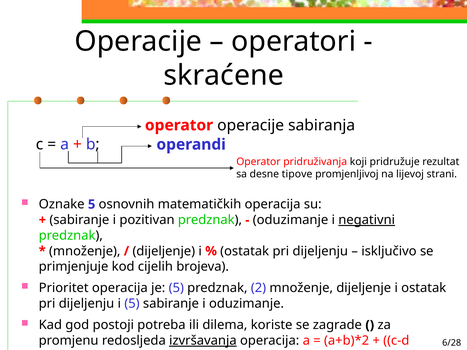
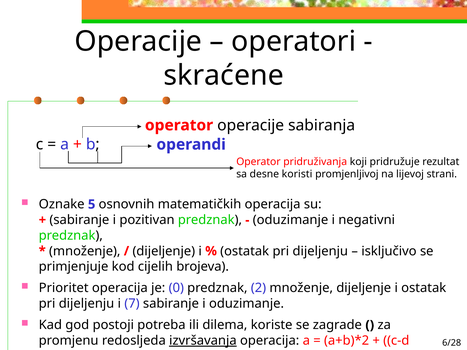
tipove: tipove -> koristi
negativni underline: present -> none
je 5: 5 -> 0
i 5: 5 -> 7
